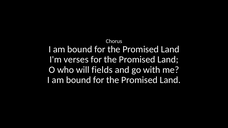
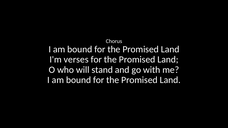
fields: fields -> stand
